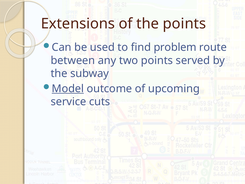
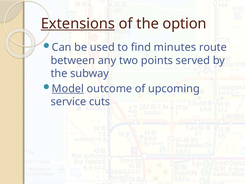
Extensions underline: none -> present
the points: points -> option
problem: problem -> minutes
